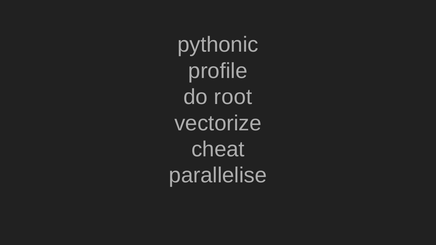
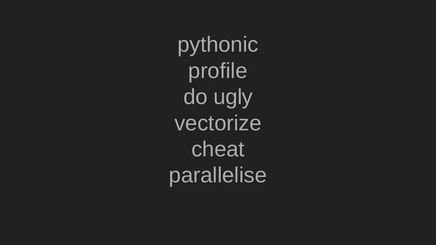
root: root -> ugly
